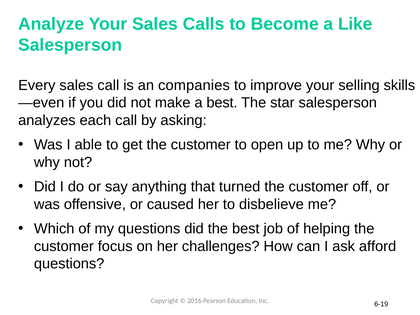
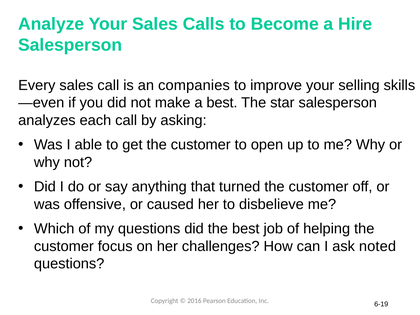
Like: Like -> Hire
afford: afford -> noted
